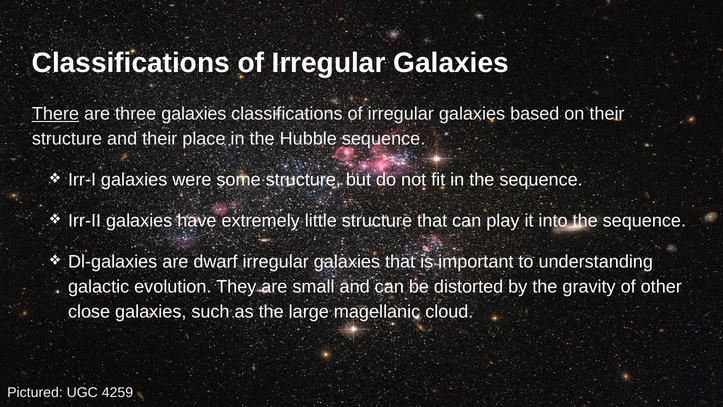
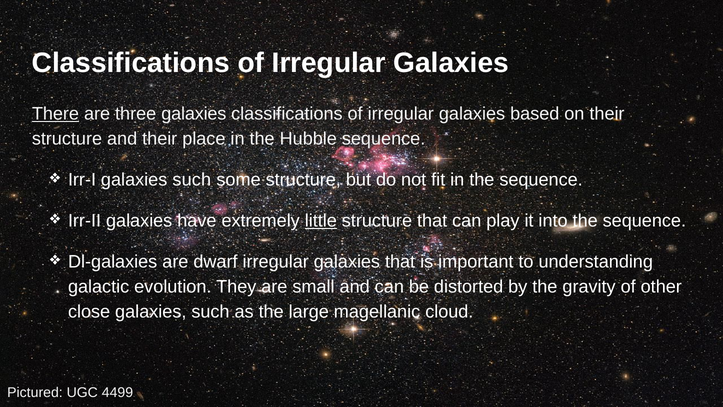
Irr-I galaxies were: were -> such
little underline: none -> present
4259: 4259 -> 4499
